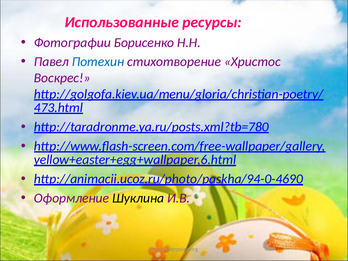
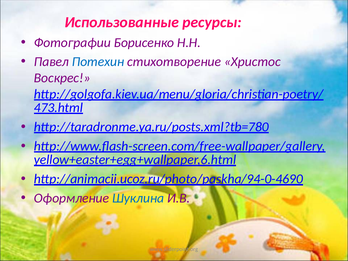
Шуклина colour: black -> blue
